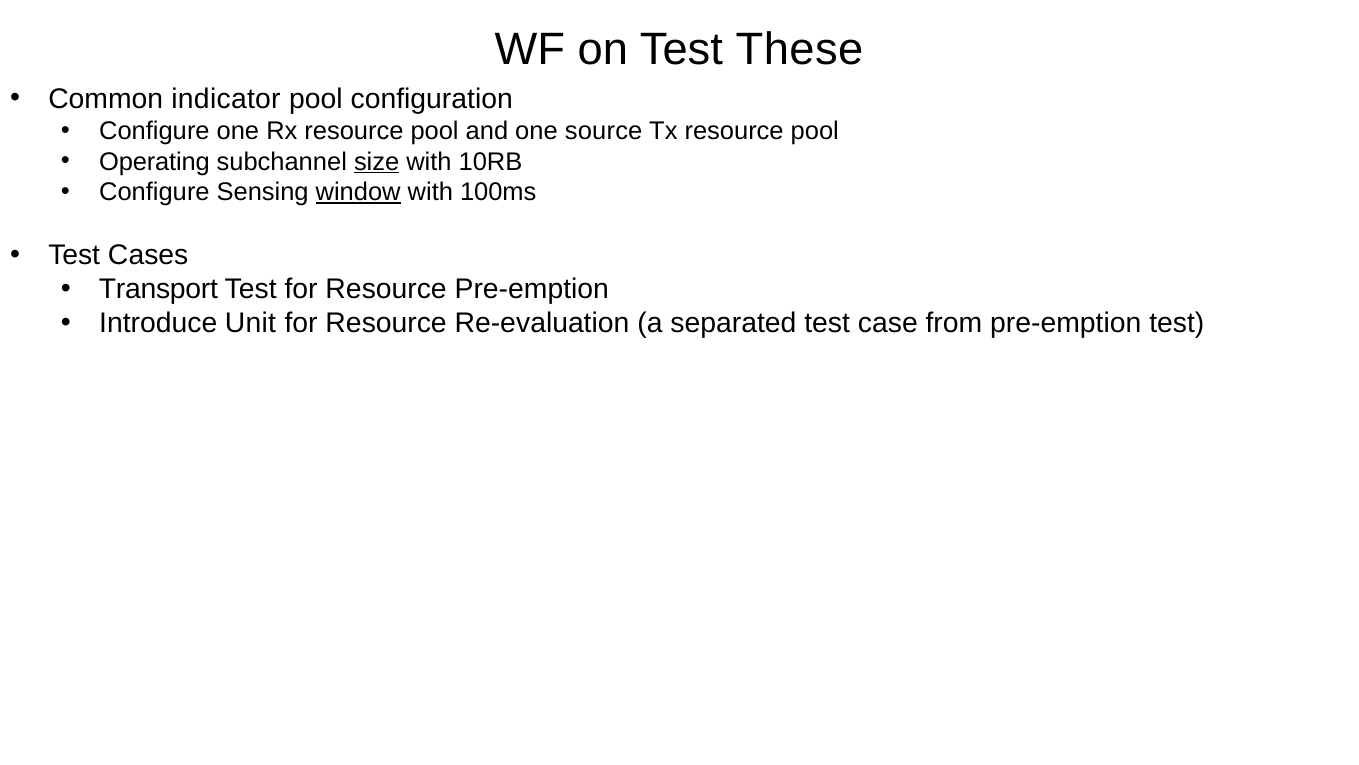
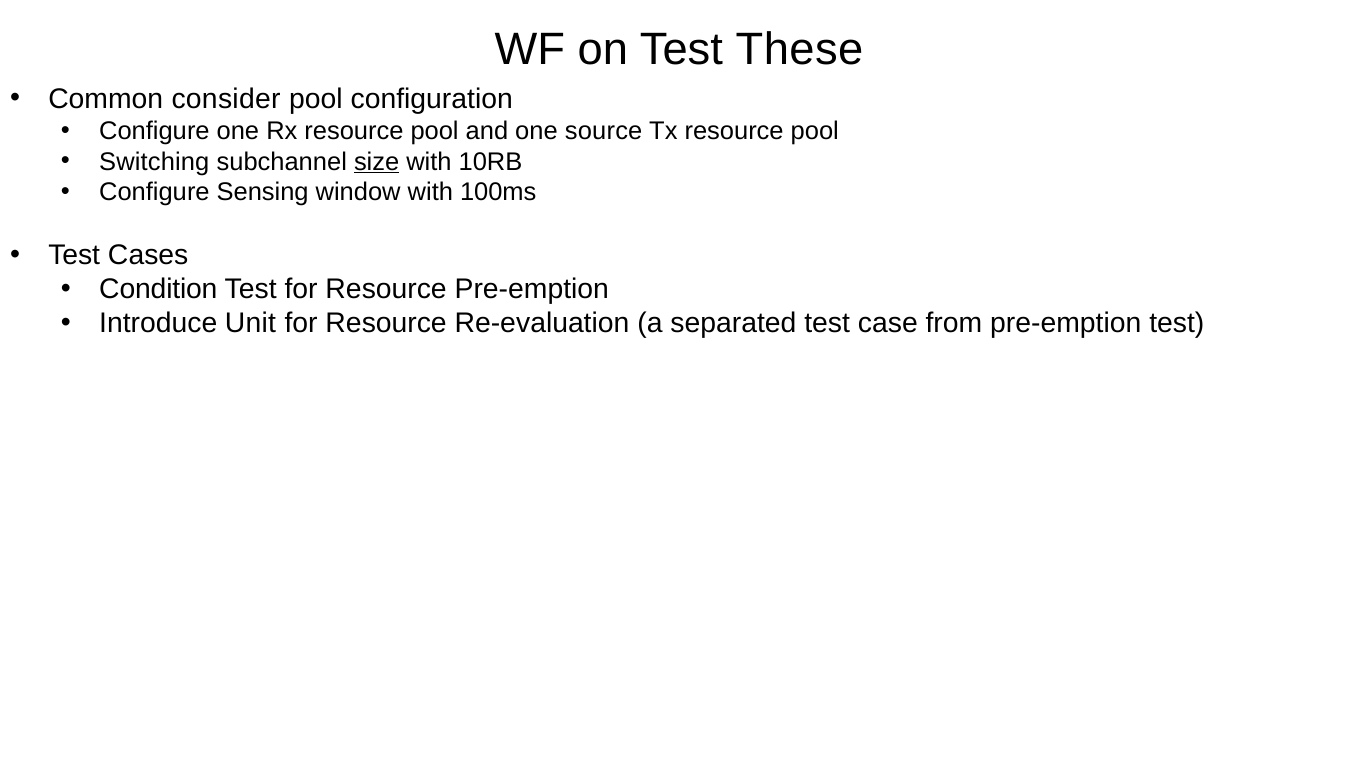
indicator: indicator -> consider
Operating: Operating -> Switching
window underline: present -> none
Transport: Transport -> Condition
